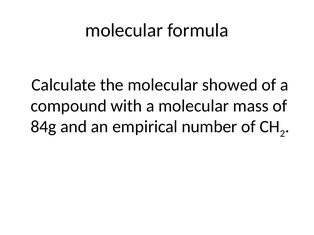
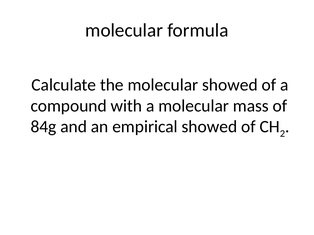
empirical number: number -> showed
